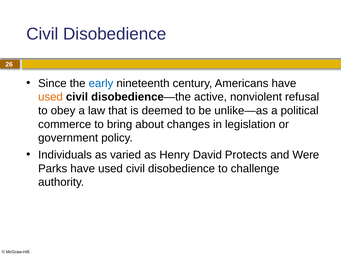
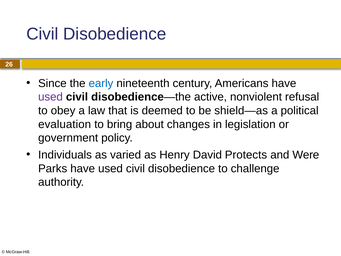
used at (50, 97) colour: orange -> purple
unlike—as: unlike—as -> shield—as
commerce: commerce -> evaluation
